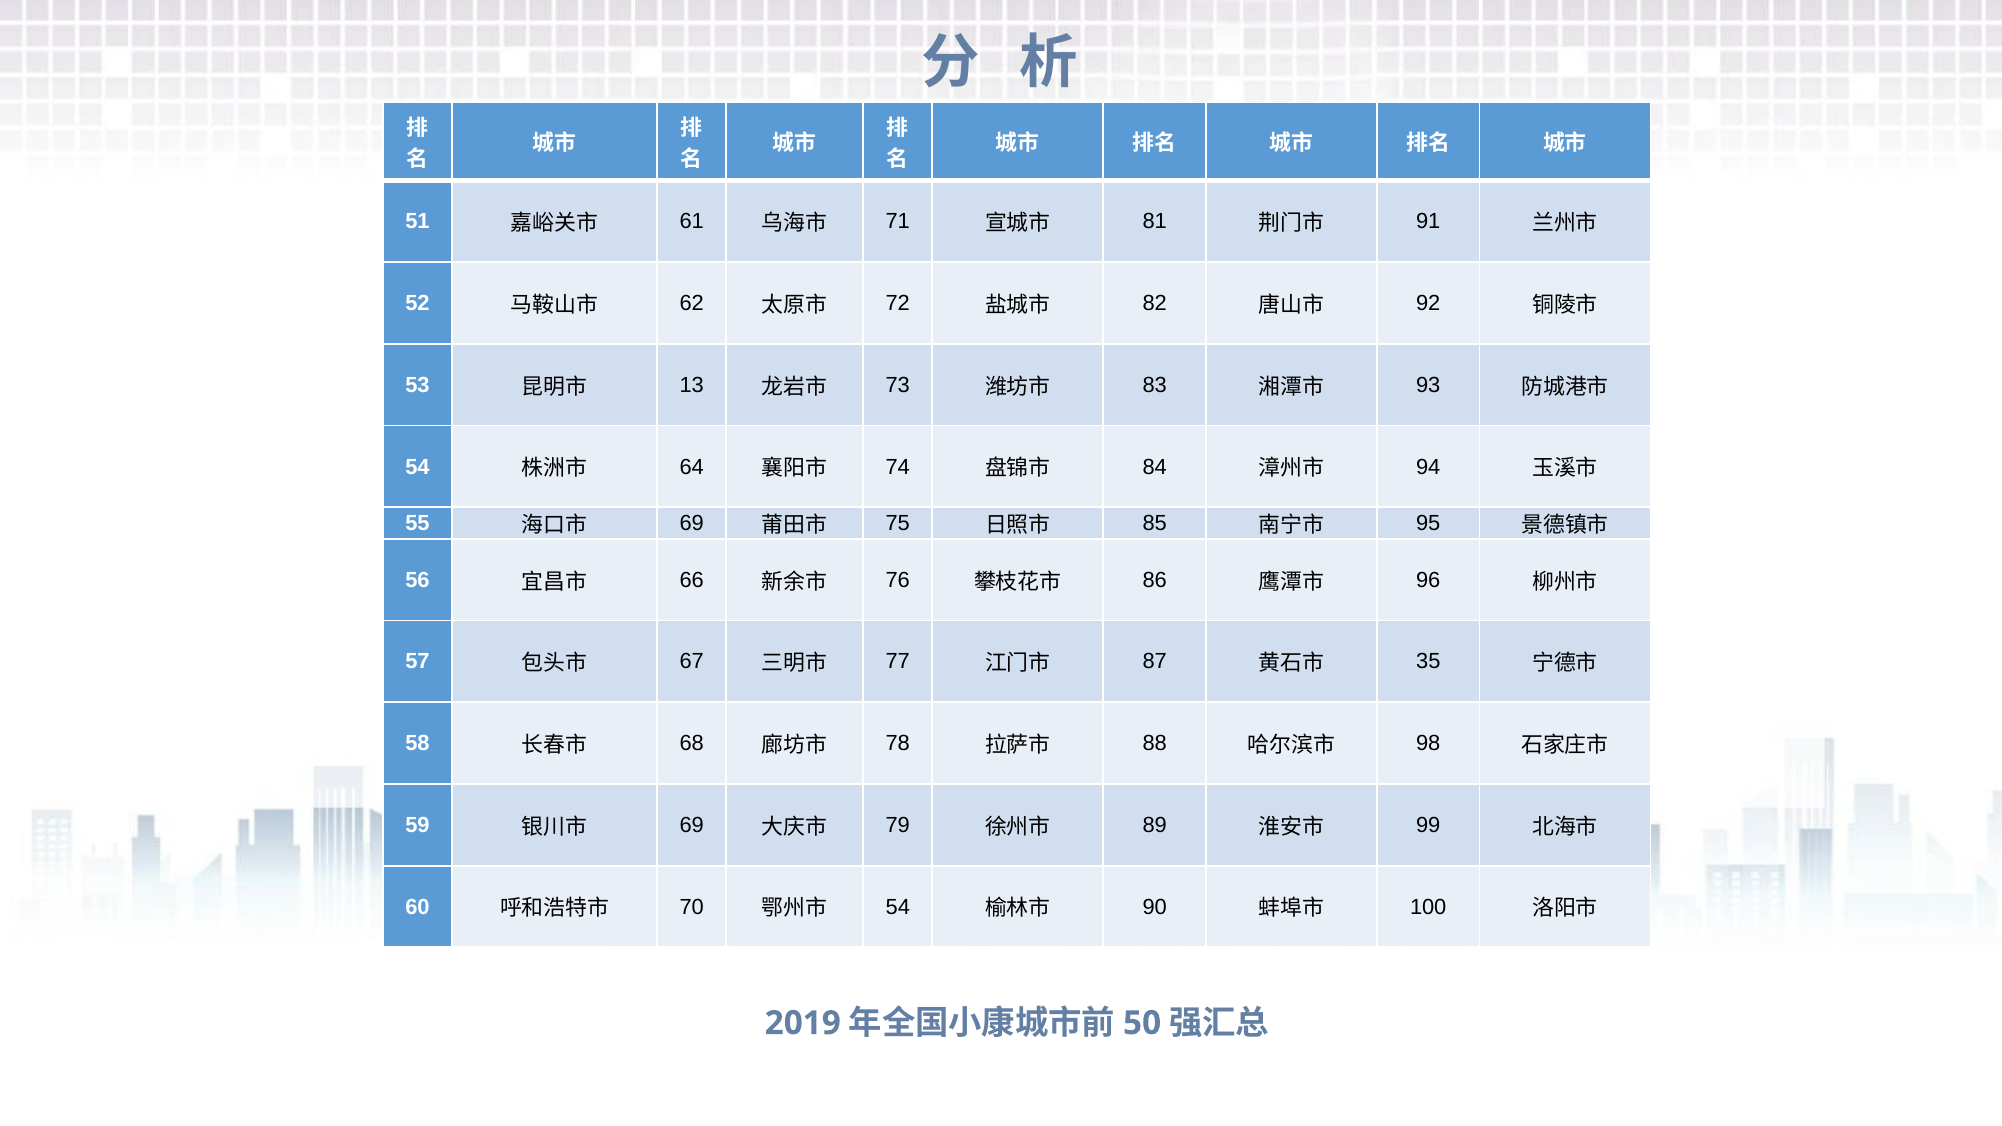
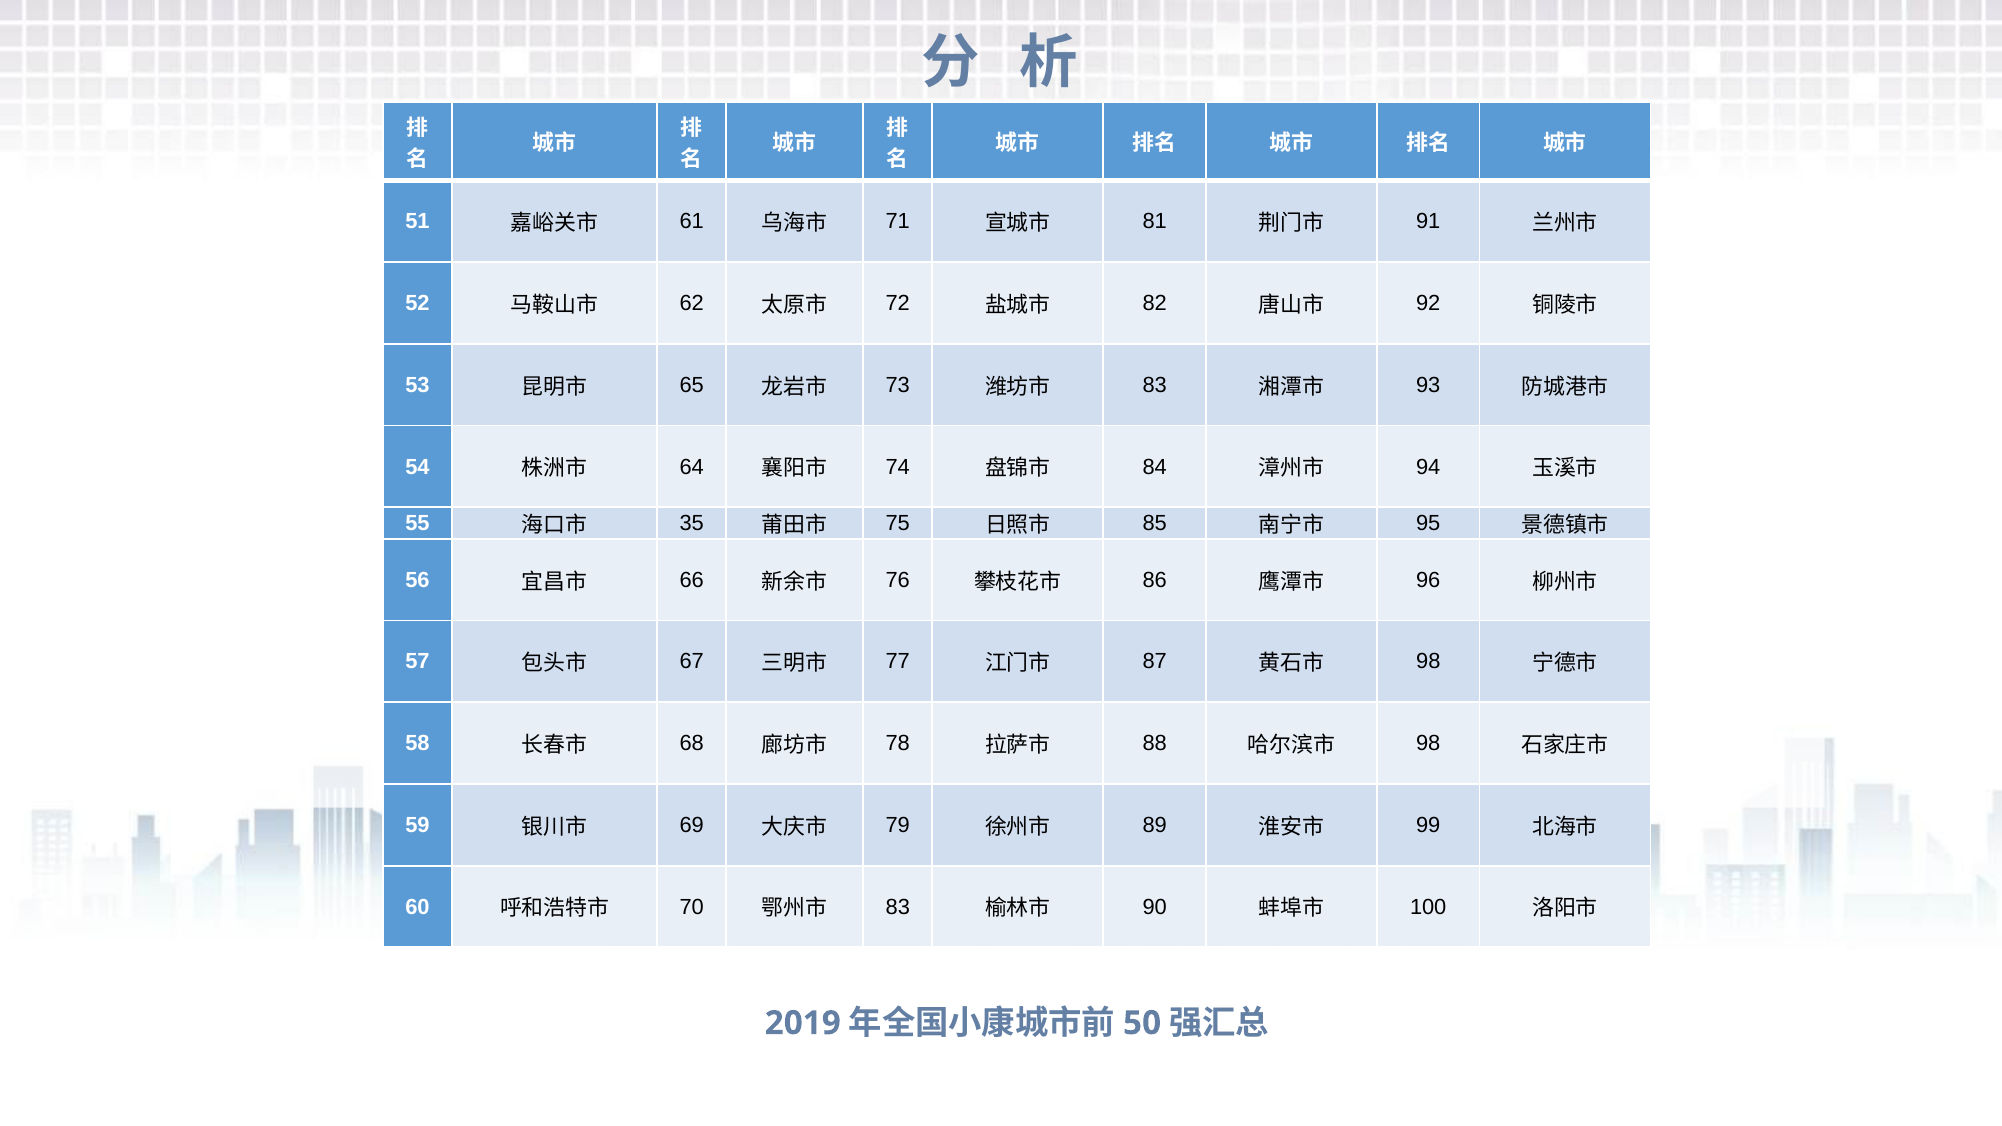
13: 13 -> 65
69 at (692, 523): 69 -> 35
35 at (1428, 662): 35 -> 98
54 at (898, 907): 54 -> 83
